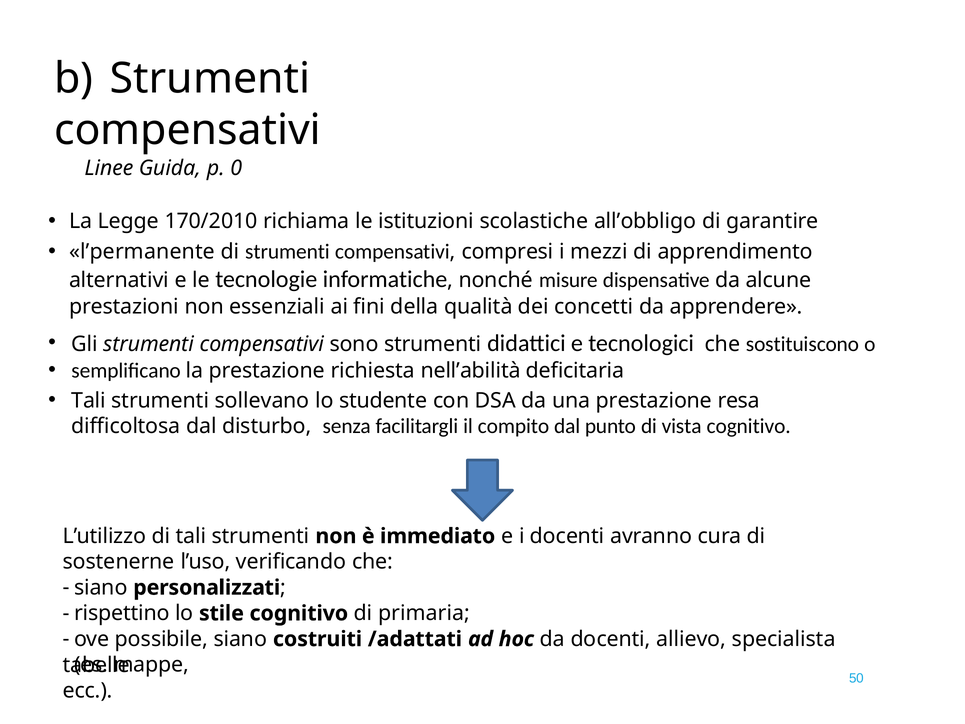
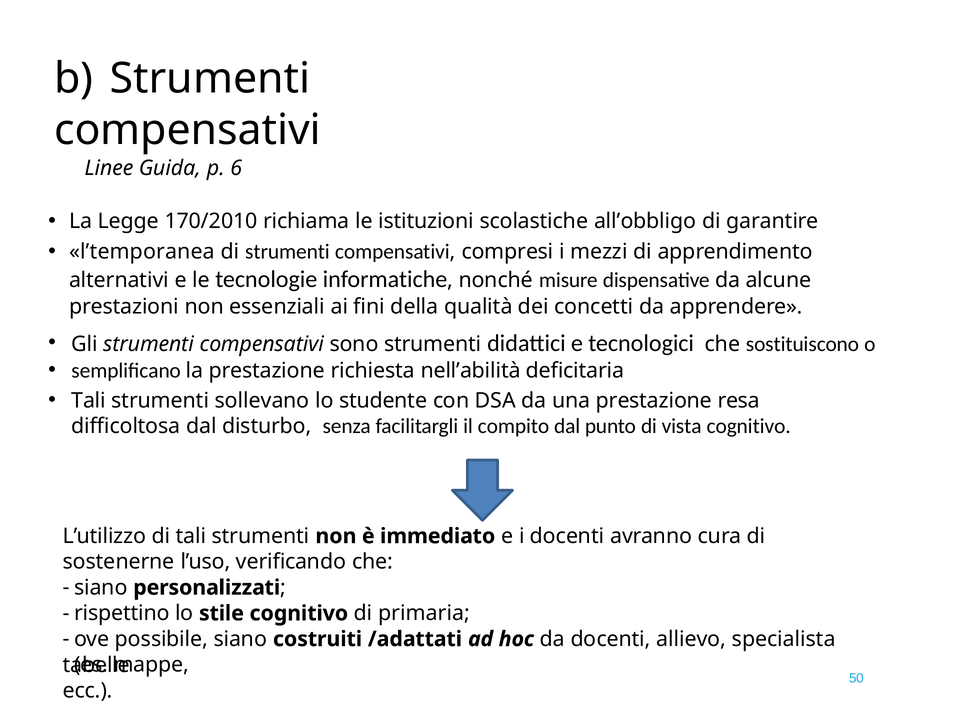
0: 0 -> 6
l’permanente: l’permanente -> l’temporanea
